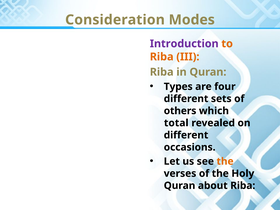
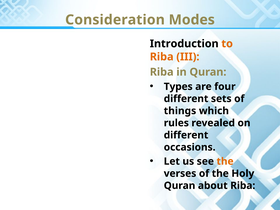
Introduction colour: purple -> black
others: others -> things
total: total -> rules
